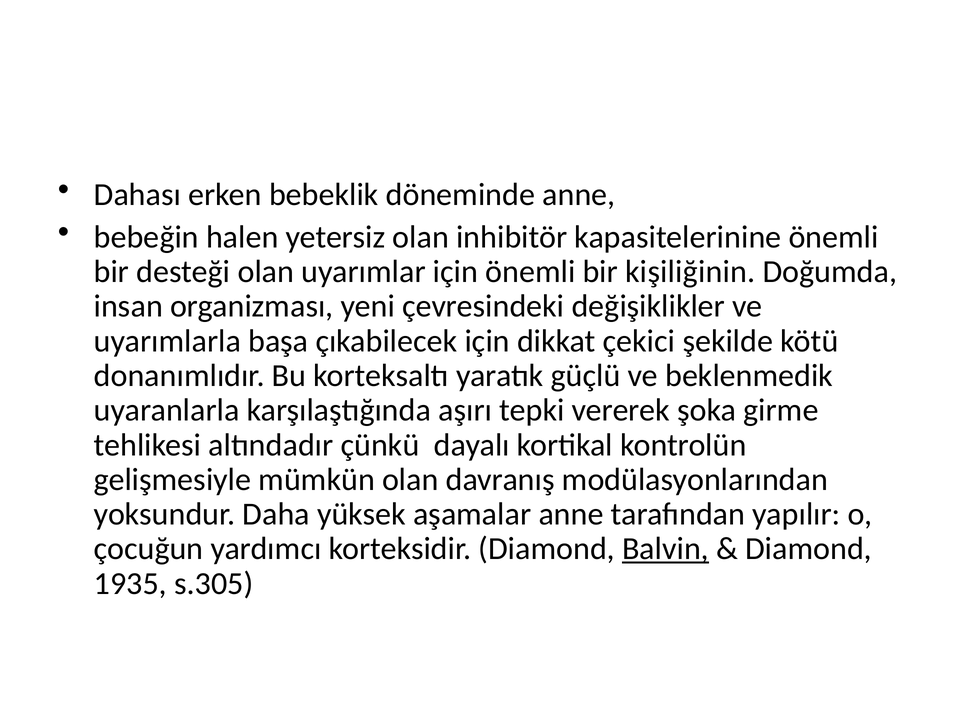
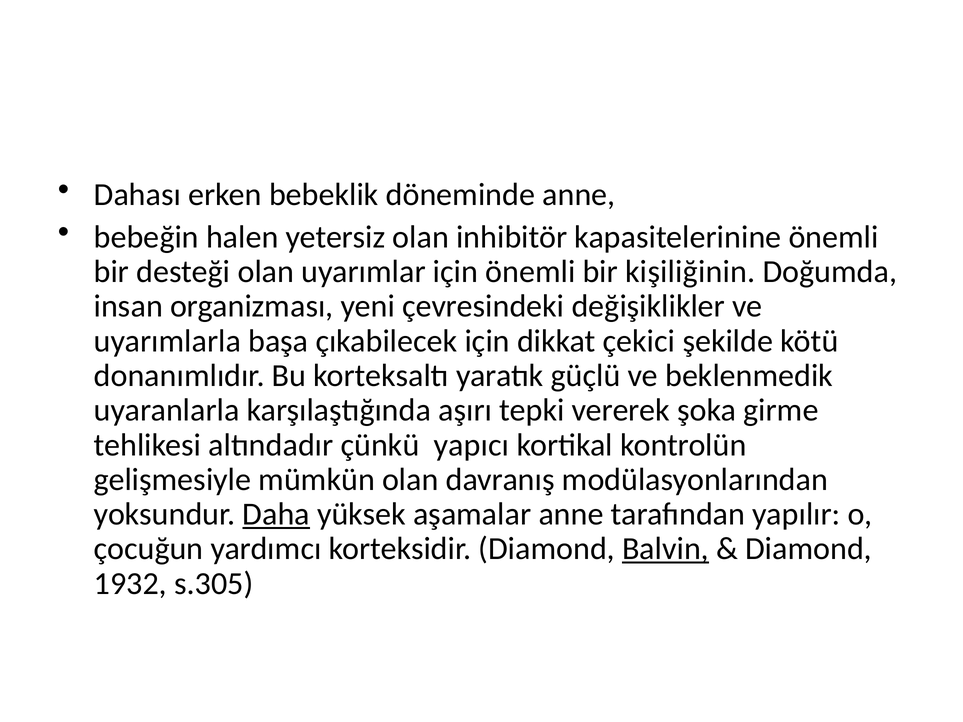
dayalı: dayalı -> yapıcı
Daha underline: none -> present
1935: 1935 -> 1932
